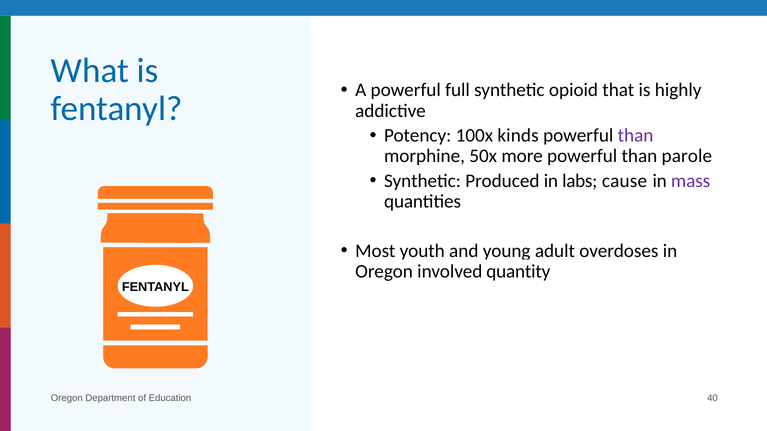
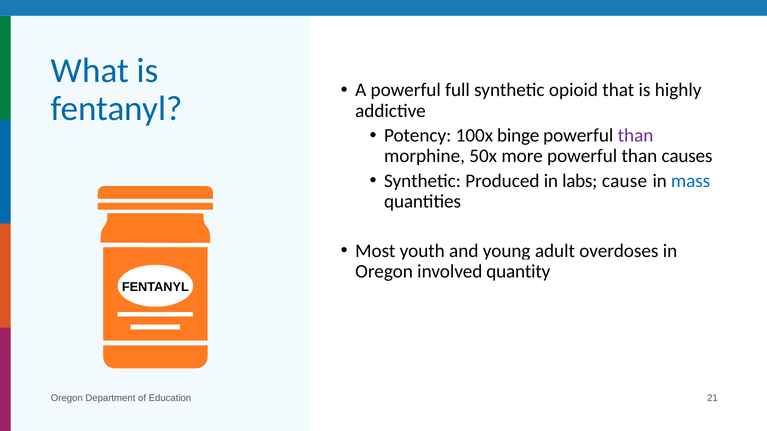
kinds: kinds -> binge
parole: parole -> causes
mass colour: purple -> blue
40: 40 -> 21
